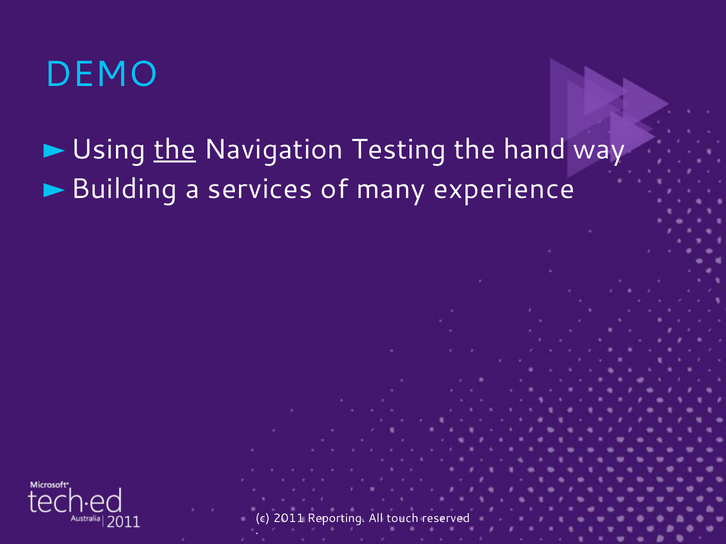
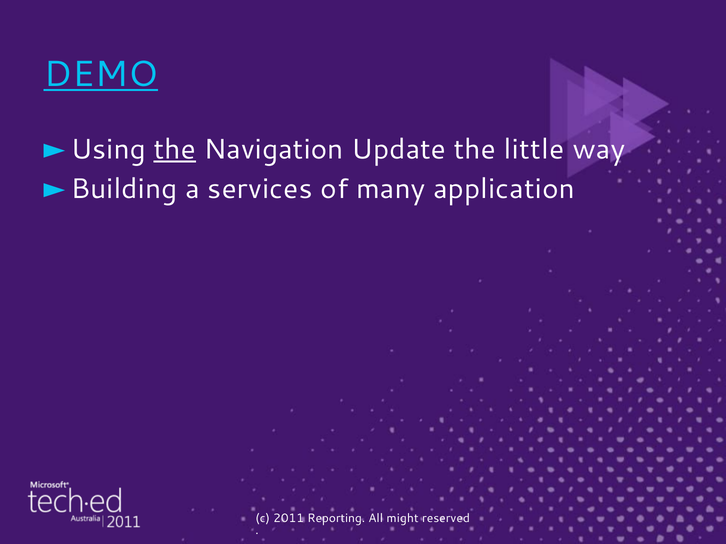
DEMO underline: none -> present
Testing: Testing -> Update
hand: hand -> little
experience: experience -> application
touch: touch -> might
